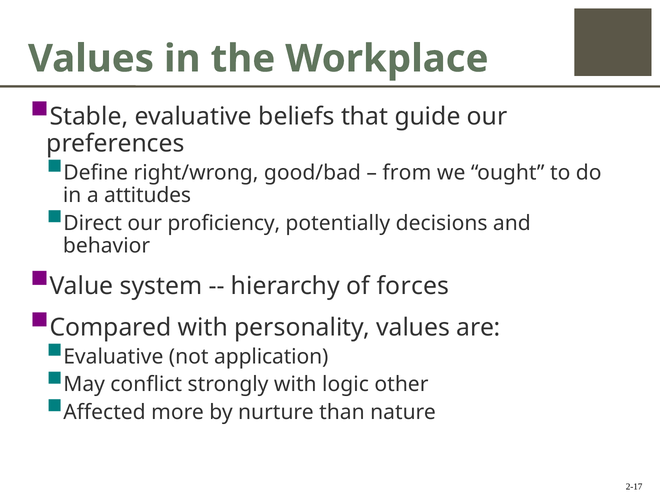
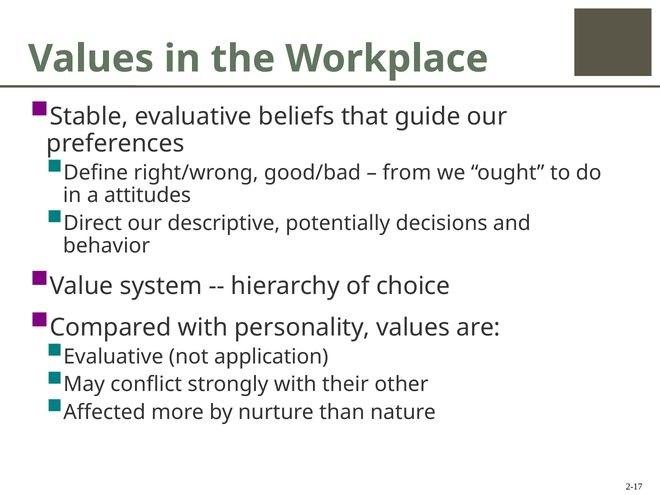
proficiency: proficiency -> descriptive
forces: forces -> choice
logic: logic -> their
